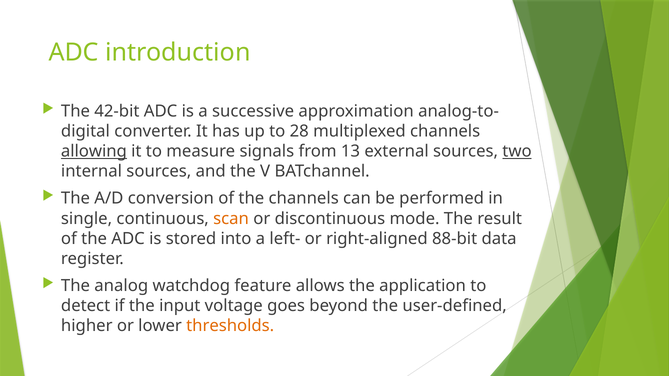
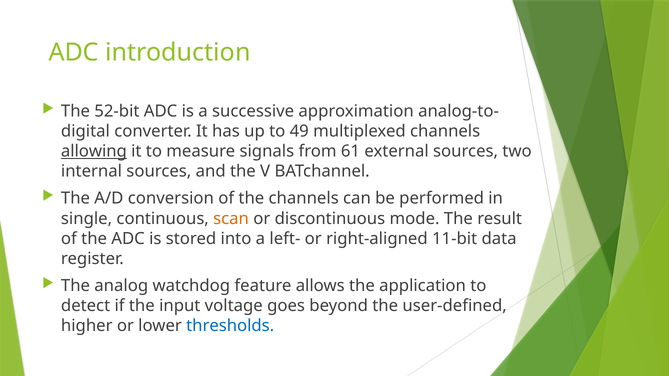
42-bit: 42-bit -> 52-bit
28: 28 -> 49
13: 13 -> 61
two underline: present -> none
88-bit: 88-bit -> 11-bit
thresholds colour: orange -> blue
